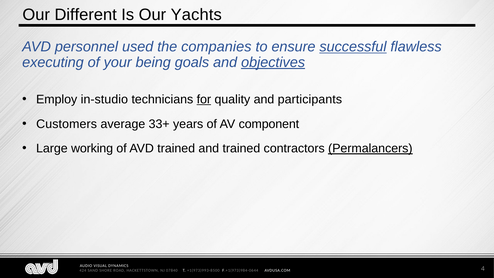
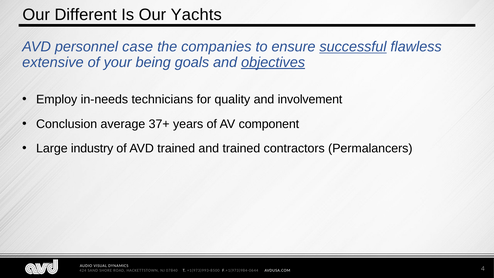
used: used -> case
executing: executing -> extensive
in-studio: in-studio -> in-needs
for underline: present -> none
participants: participants -> involvement
Customers: Customers -> Conclusion
33+: 33+ -> 37+
working: working -> industry
Permalancers underline: present -> none
